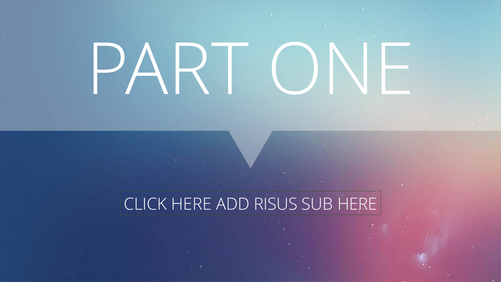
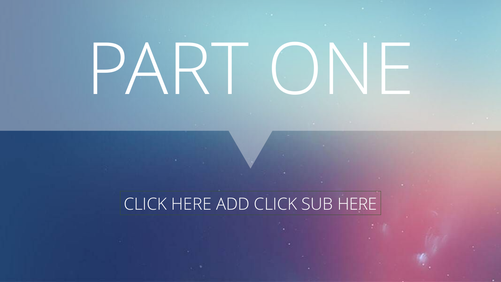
ADD RISUS: RISUS -> CLICK
